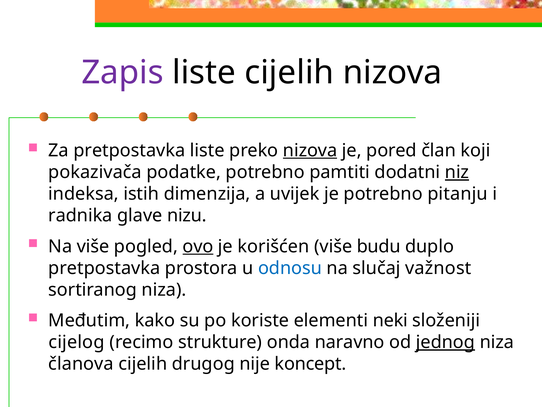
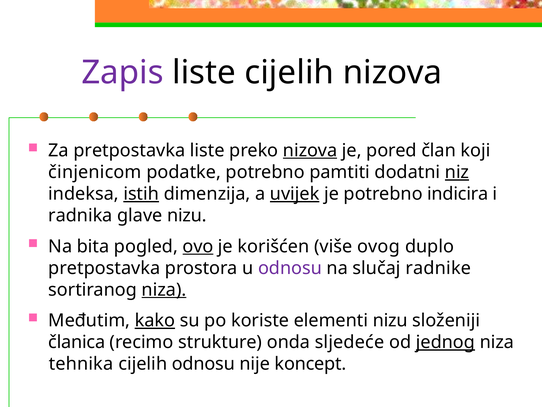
pokazivača: pokazivača -> činjenicom
istih underline: none -> present
uvijek underline: none -> present
pitanju: pitanju -> indicira
Na više: više -> bita
budu: budu -> ovog
odnosu at (290, 268) colour: blue -> purple
važnost: važnost -> radnike
niza at (164, 289) underline: none -> present
kako underline: none -> present
elementi neki: neki -> nizu
cijelog: cijelog -> članica
naravno: naravno -> sljedeće
članova: članova -> tehnika
cijelih drugog: drugog -> odnosu
